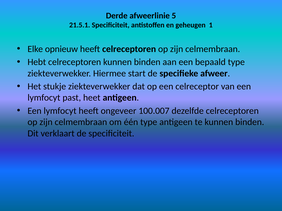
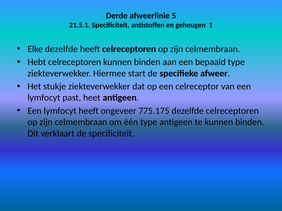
Elke opnieuw: opnieuw -> dezelfde
100.007: 100.007 -> 775.175
